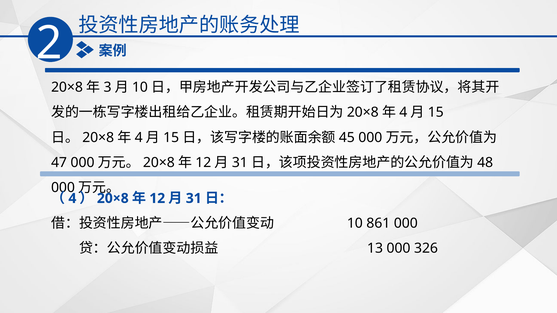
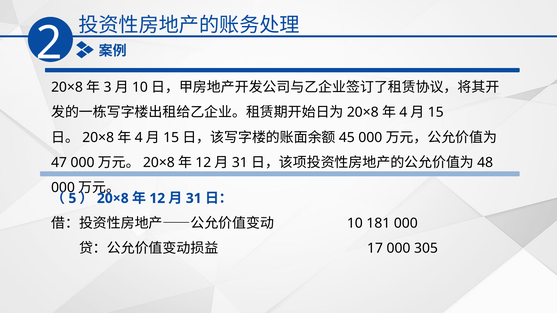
4: 4 -> 5
861: 861 -> 181
13: 13 -> 17
326: 326 -> 305
